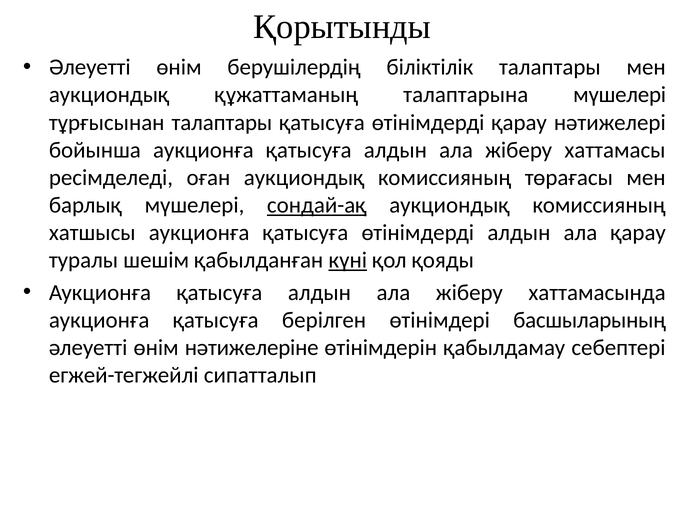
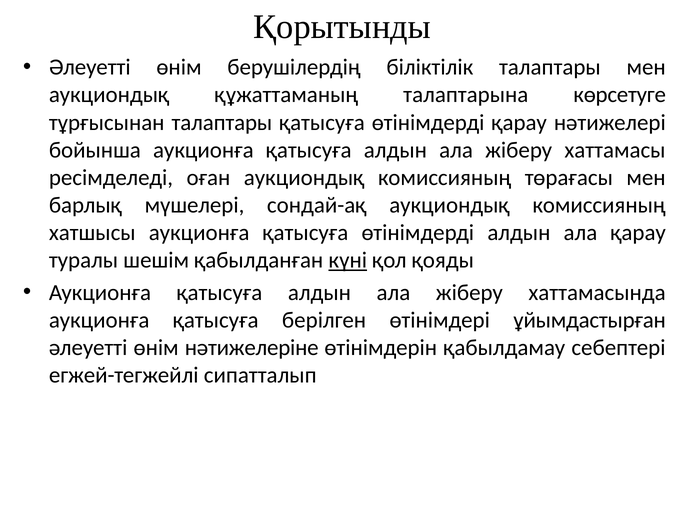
талаптарына мүшелері: мүшелері -> көрсетуге
сондай-ақ underline: present -> none
басшыларының: басшыларының -> ұйымдастырған
